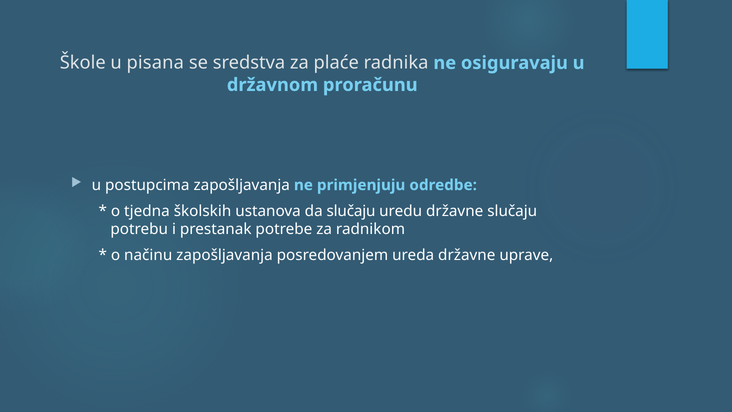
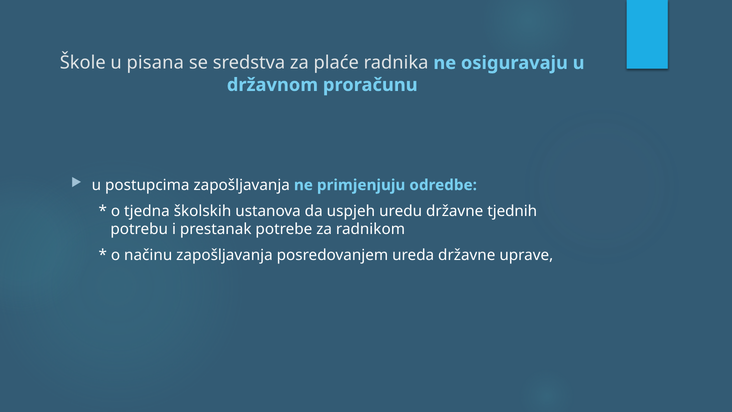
da slučaju: slučaju -> uspjeh
državne slučaju: slučaju -> tjednih
